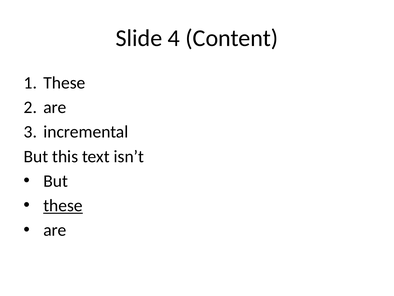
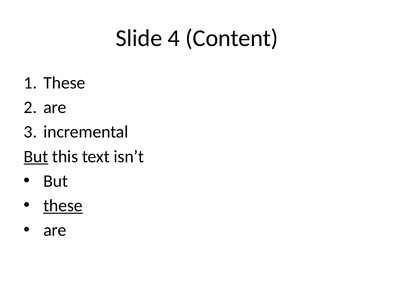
But at (36, 156) underline: none -> present
